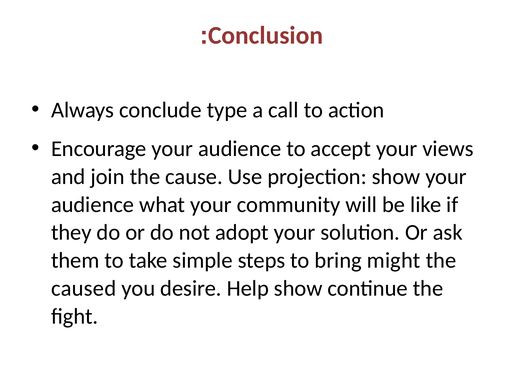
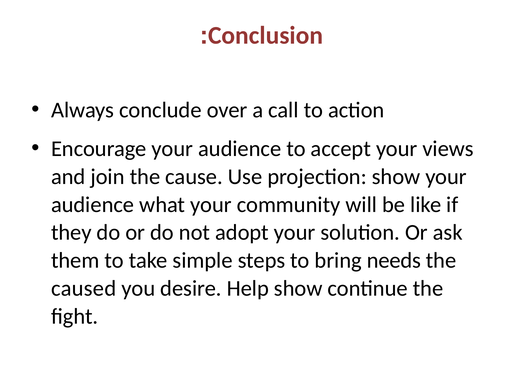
type: type -> over
might: might -> needs
